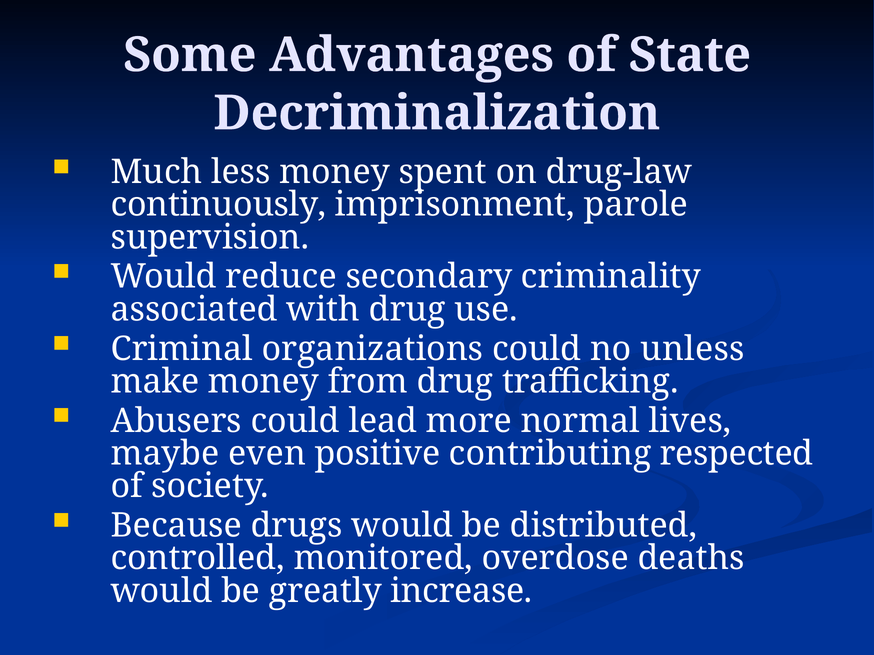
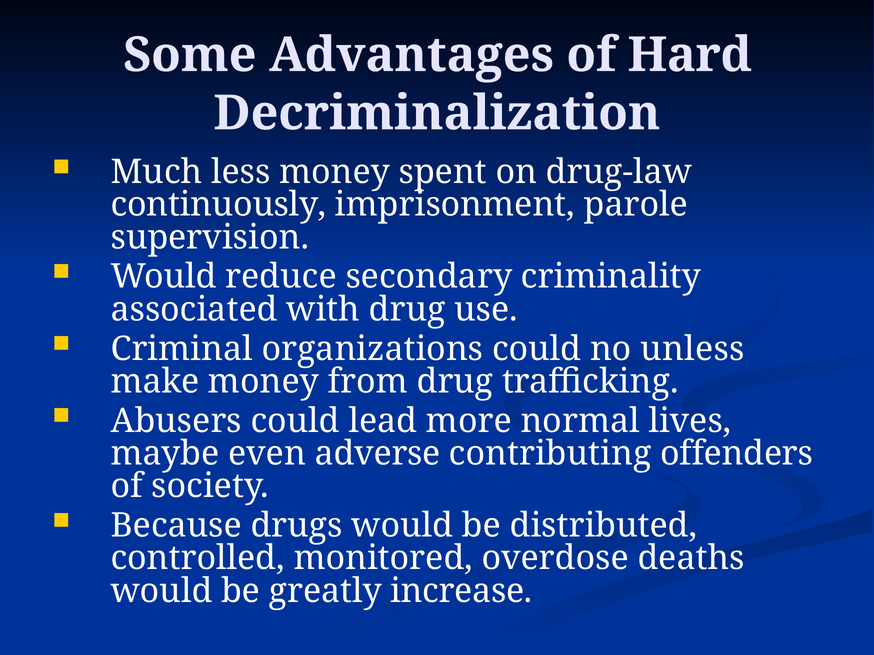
State: State -> Hard
positive: positive -> adverse
respected: respected -> offenders
